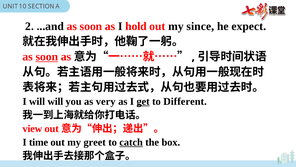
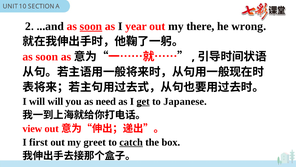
soon at (91, 26) underline: none -> present
hold: hold -> year
since: since -> there
expect: expect -> wrong
soon at (47, 57) underline: present -> none
very: very -> need
Different: Different -> Japanese
time: time -> first
